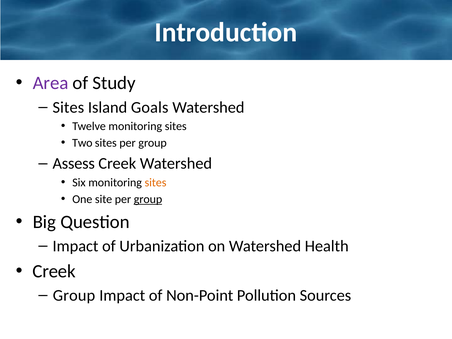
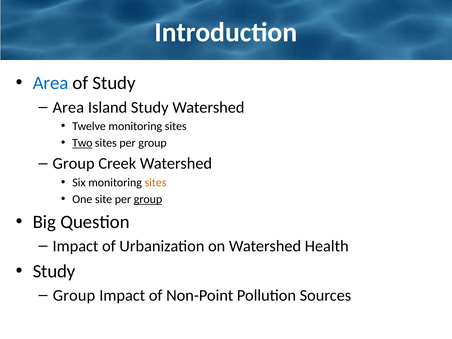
Area at (51, 83) colour: purple -> blue
Sites at (68, 107): Sites -> Area
Island Goals: Goals -> Study
Two underline: none -> present
Assess at (74, 164): Assess -> Group
Creek at (54, 271): Creek -> Study
